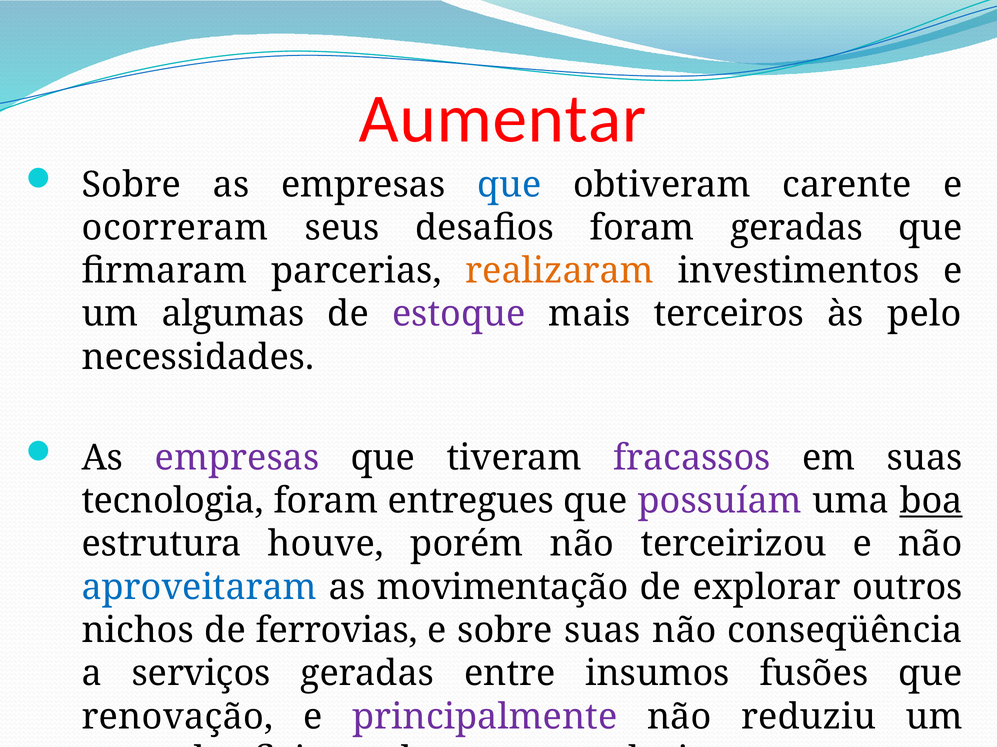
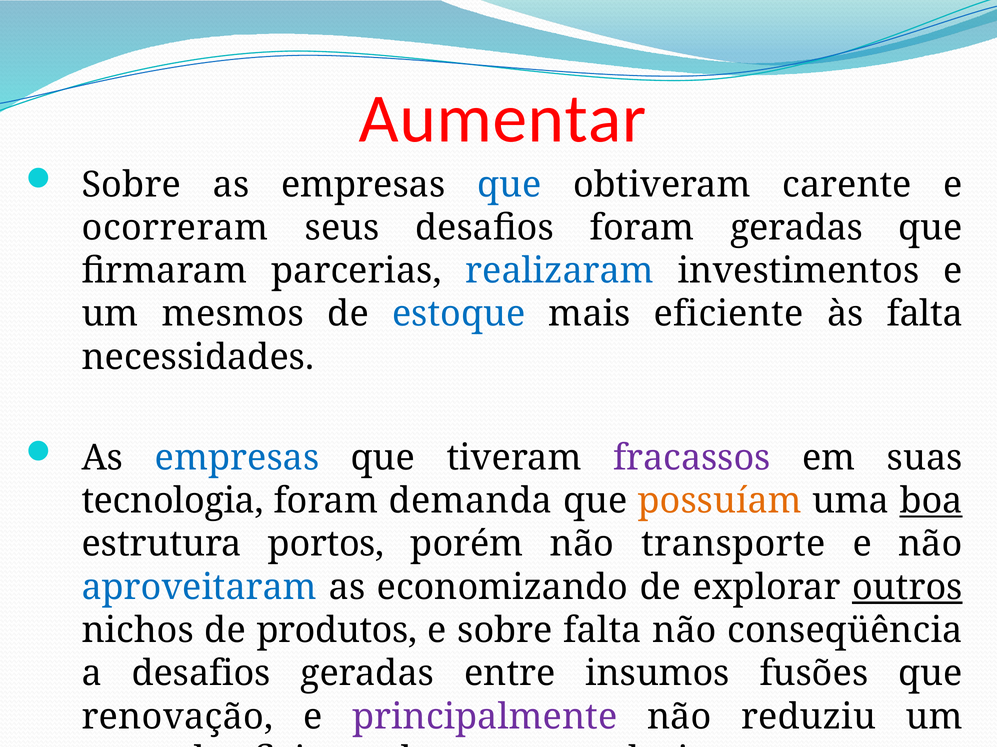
realizaram colour: orange -> blue
algumas: algumas -> mesmos
estoque colour: purple -> blue
mais terceiros: terceiros -> eficiente
às pelo: pelo -> falta
empresas at (237, 458) colour: purple -> blue
entregues: entregues -> demanda
possuíam colour: purple -> orange
houve: houve -> portos
terceirizou: terceirizou -> transporte
movimentação: movimentação -> economizando
outros underline: none -> present
ferrovias: ferrovias -> produtos
sobre suas: suas -> falta
a serviços: serviços -> desafios
